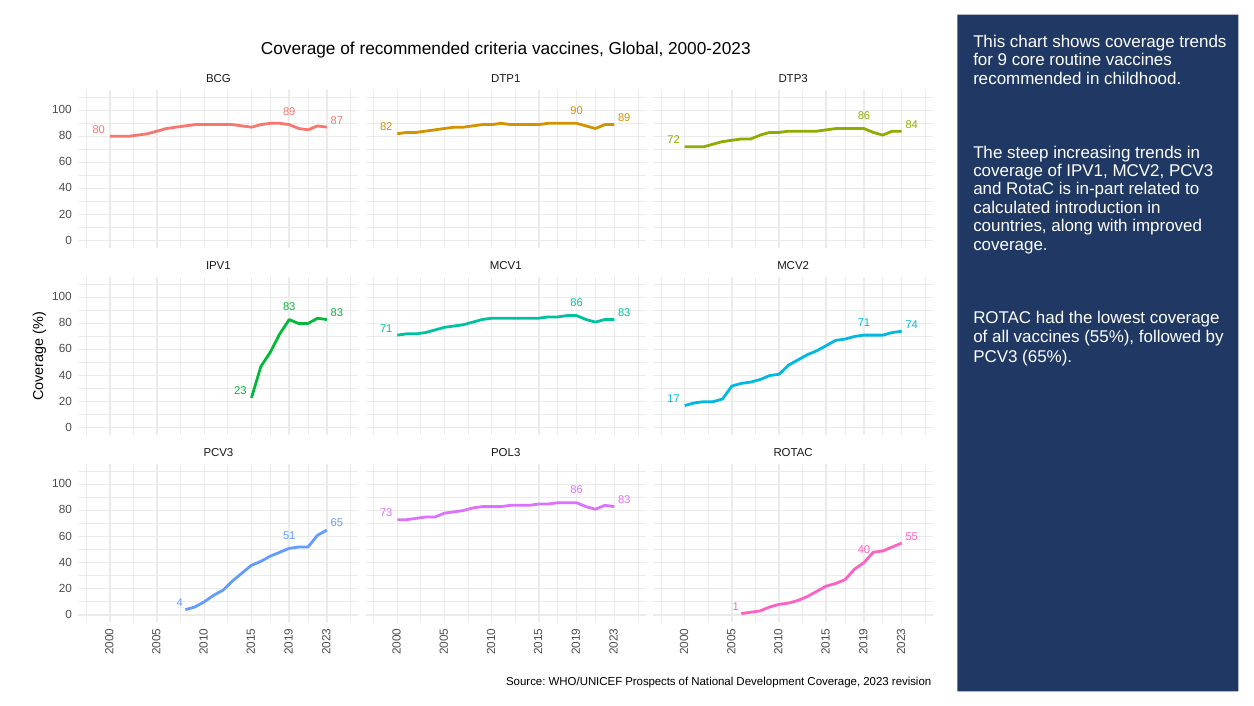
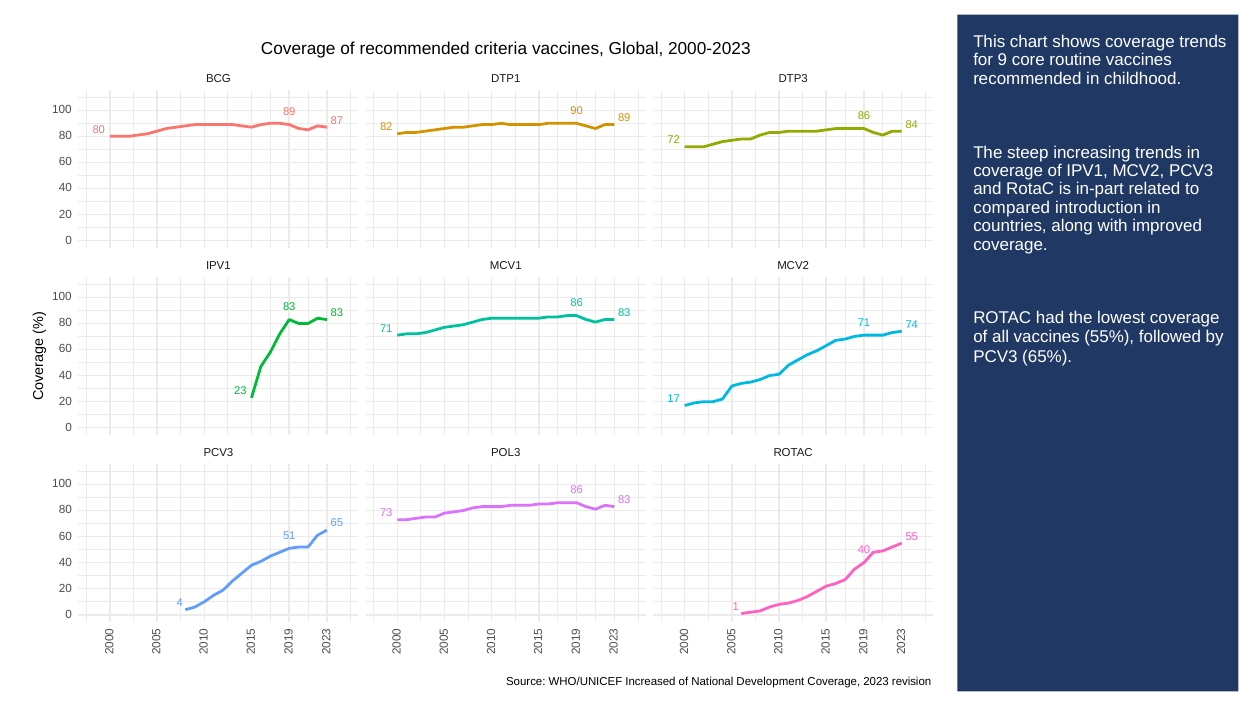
calculated: calculated -> compared
Prospects: Prospects -> Increased
